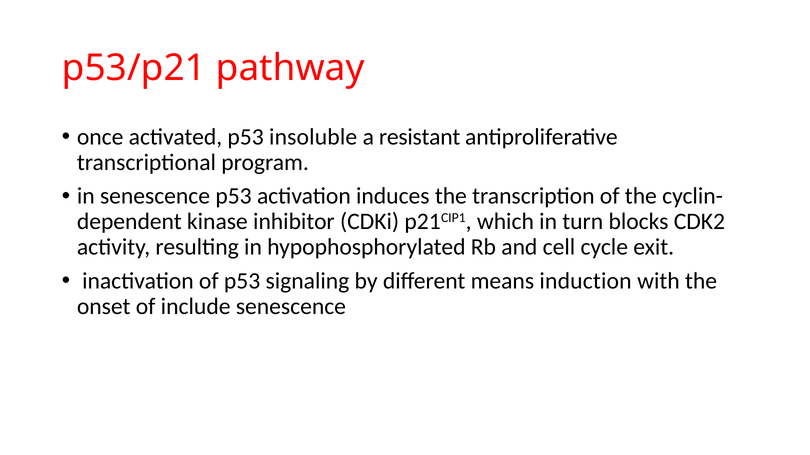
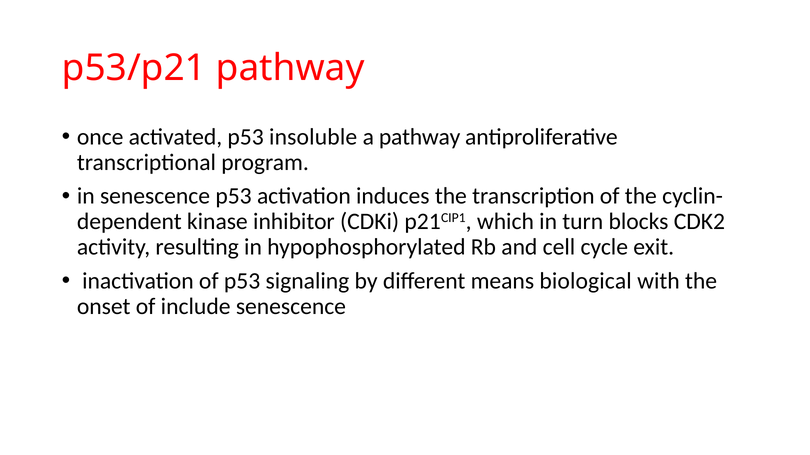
a resistant: resistant -> pathway
induction: induction -> biological
